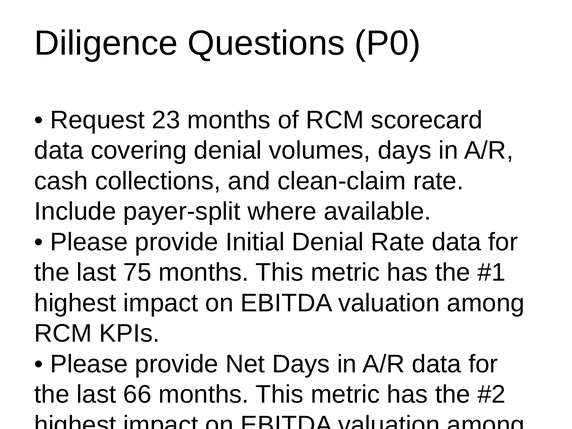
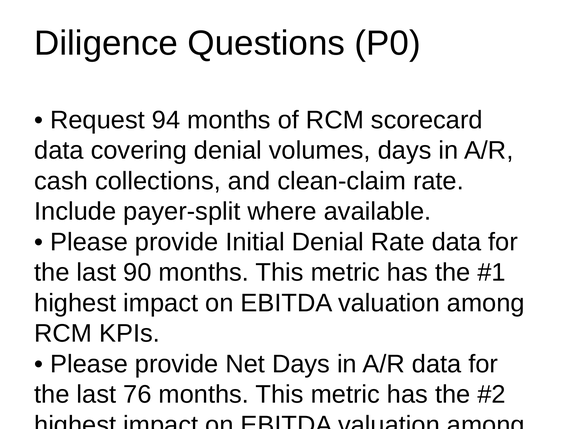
23: 23 -> 94
75: 75 -> 90
66: 66 -> 76
